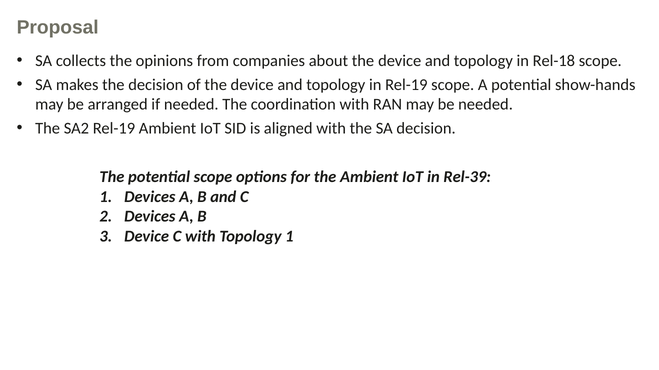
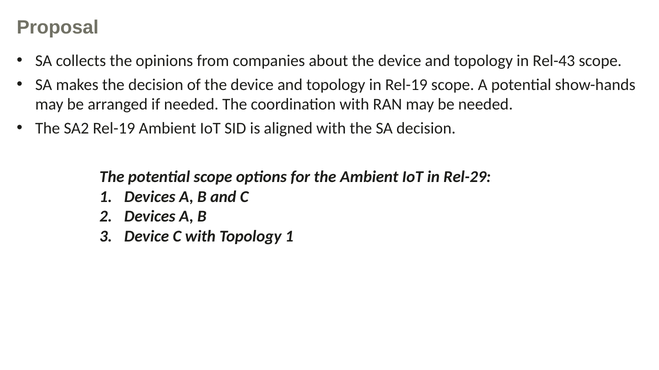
Rel-18: Rel-18 -> Rel-43
Rel-39: Rel-39 -> Rel-29
